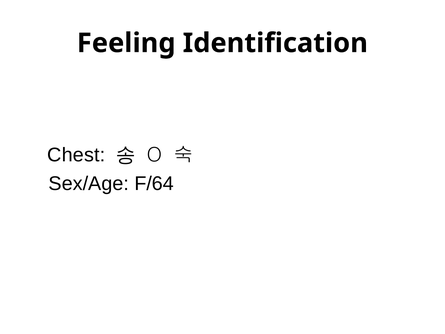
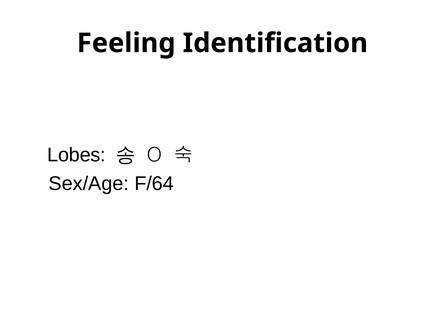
Chest: Chest -> Lobes
